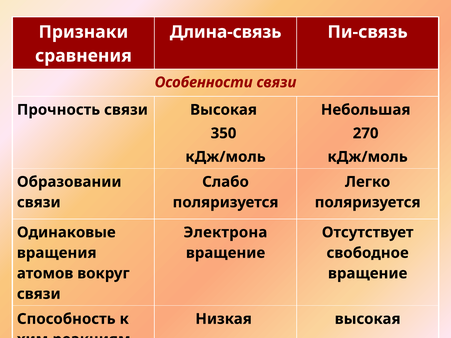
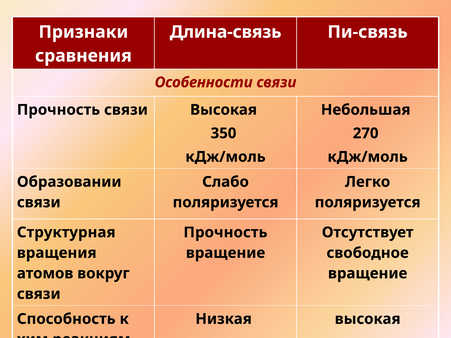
Одинаковые: Одинаковые -> Структурная
Электрона at (225, 233): Электрона -> Прочность
